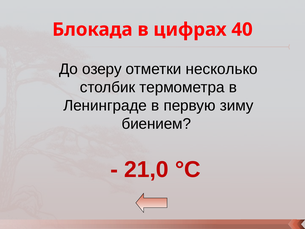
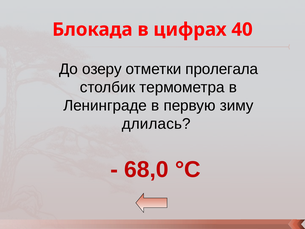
несколько: несколько -> пролегала
биением: биением -> длилась
21,0: 21,0 -> 68,0
